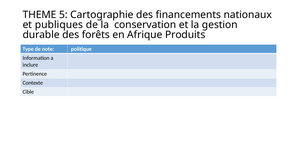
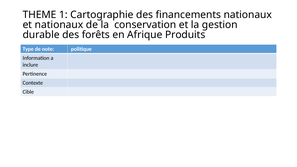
5: 5 -> 1
et publiques: publiques -> nationaux
